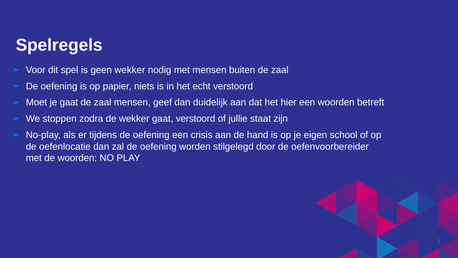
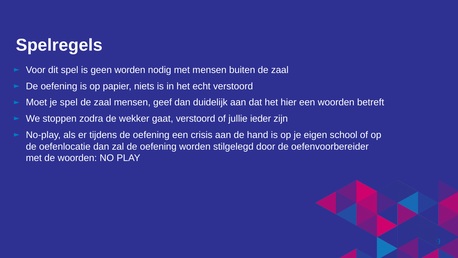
geen wekker: wekker -> worden
je gaat: gaat -> spel
staat: staat -> ieder
